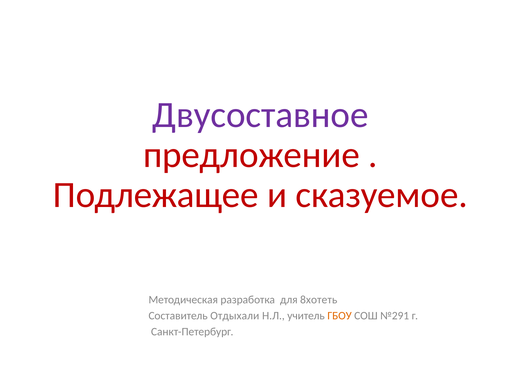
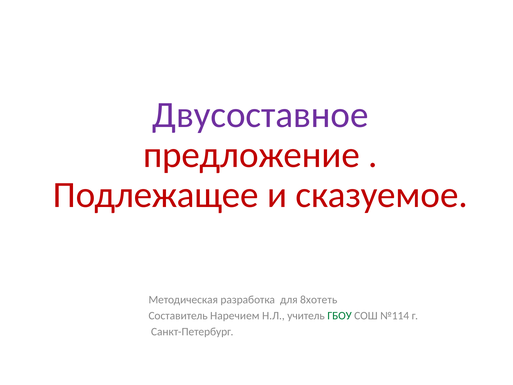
Отдыхали: Отдыхали -> Наречием
ГБОУ colour: orange -> green
№291: №291 -> №114
